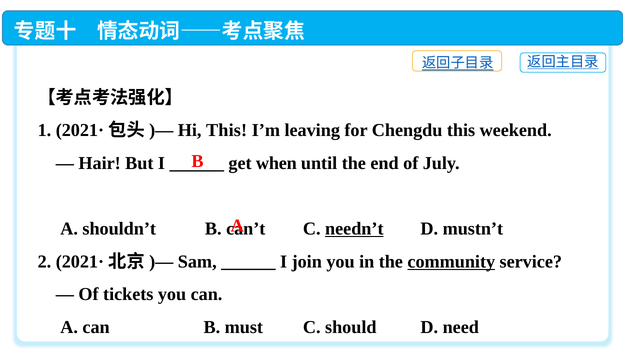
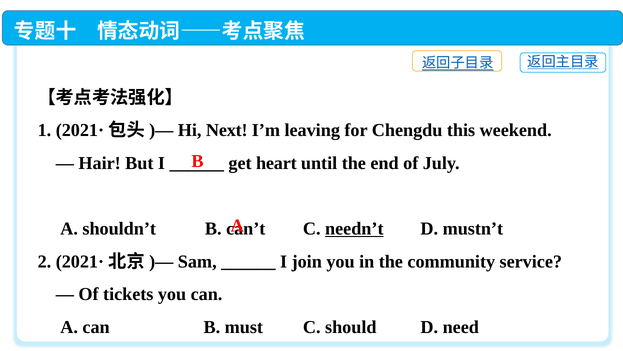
Hi This: This -> Next
when: when -> heart
community underline: present -> none
